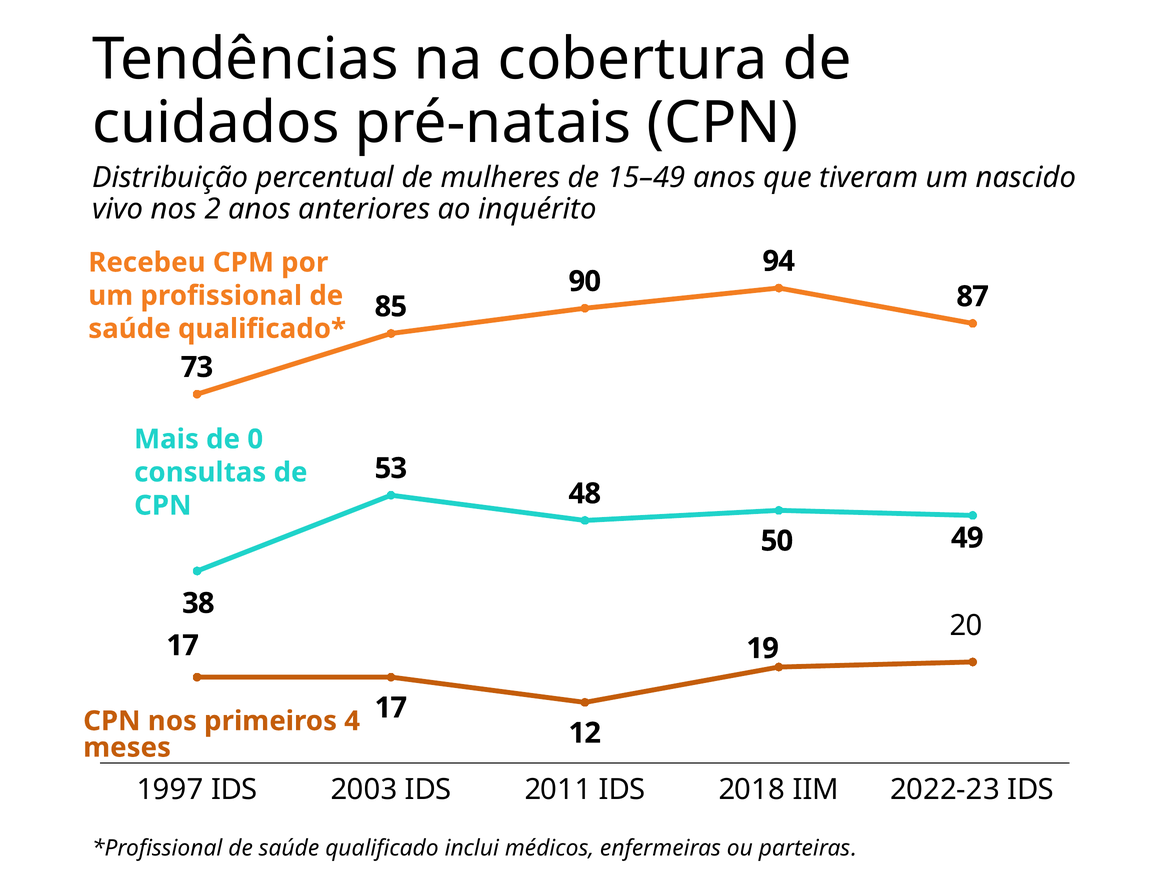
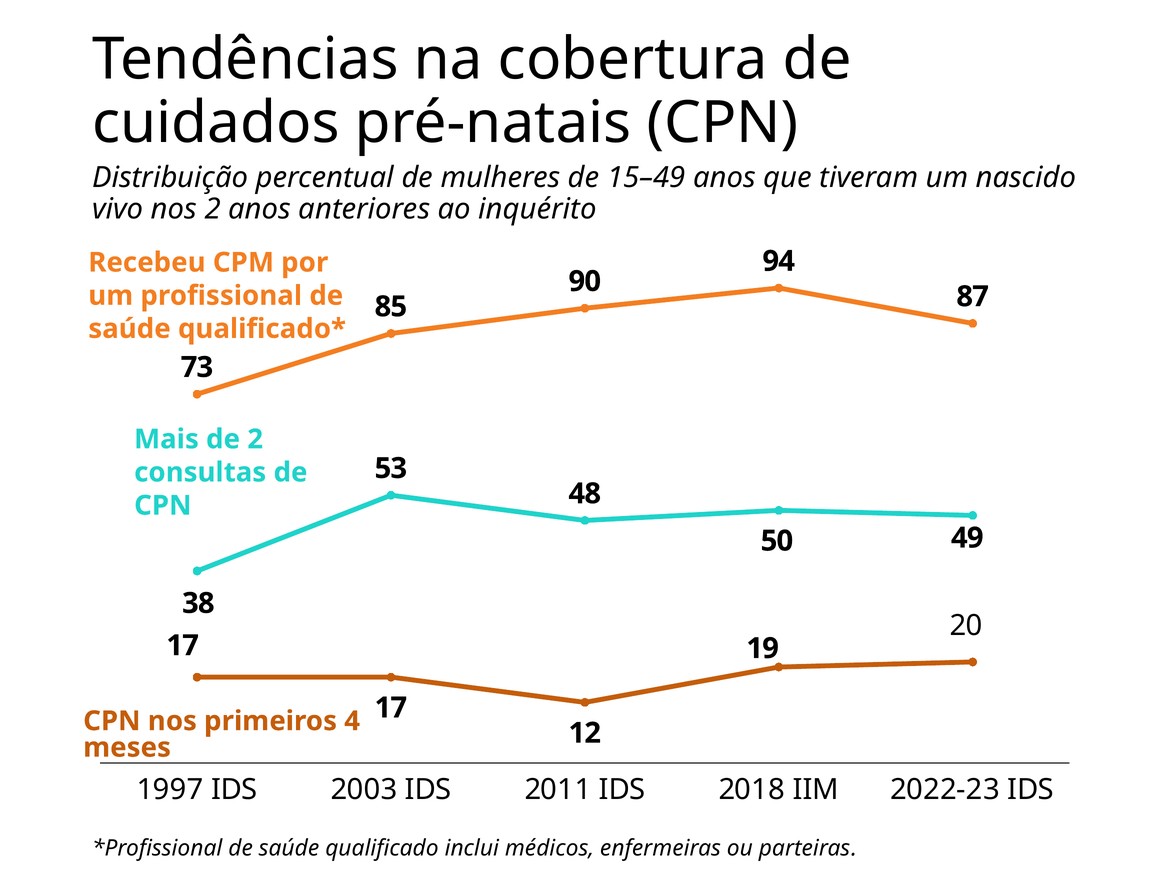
de 0: 0 -> 2
